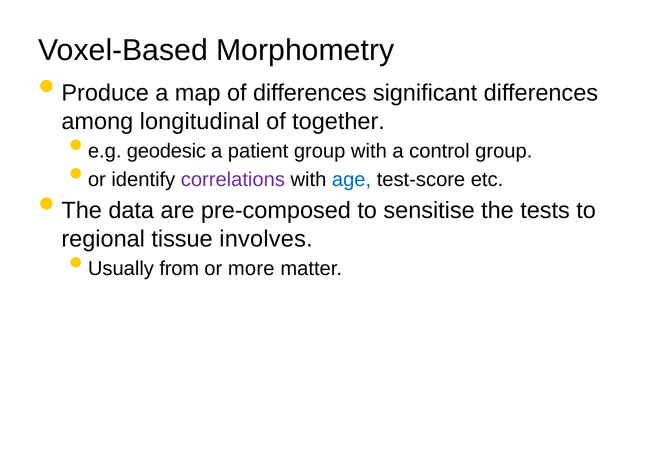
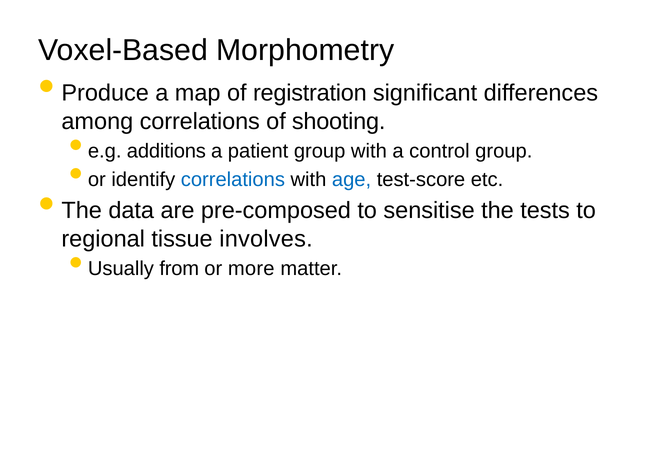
of differences: differences -> registration
among longitudinal: longitudinal -> correlations
together: together -> shooting
geodesic: geodesic -> additions
correlations at (233, 180) colour: purple -> blue
